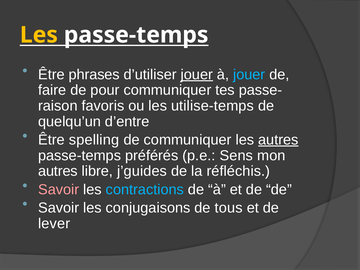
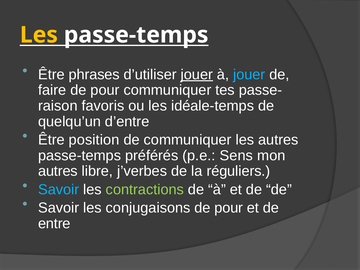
utilise-temps: utilise-temps -> idéale-temps
spelling: spelling -> position
autres at (278, 140) underline: present -> none
j’guides: j’guides -> j’verbes
réfléchis: réfléchis -> réguliers
Savoir at (59, 190) colour: pink -> light blue
contractions colour: light blue -> light green
conjugaisons de tous: tous -> pour
lever: lever -> entre
